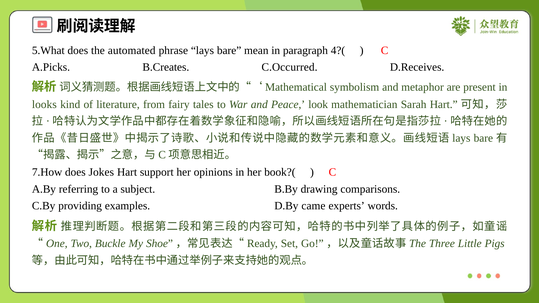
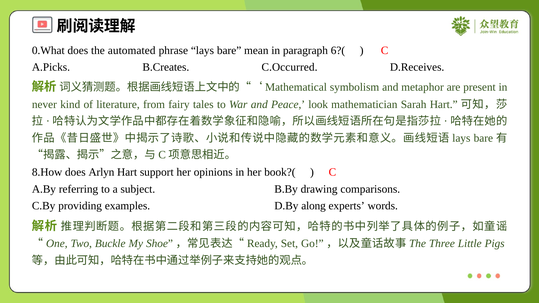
5.What: 5.What -> 0.What
4?(: 4?( -> 6?(
looks: looks -> never
7.How: 7.How -> 8.How
Jokes: Jokes -> Arlyn
came: came -> along
